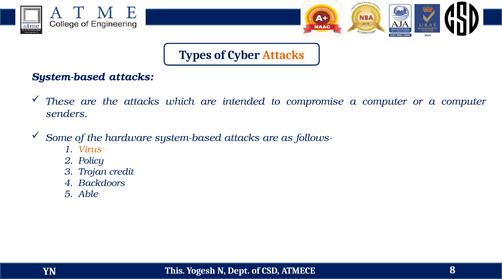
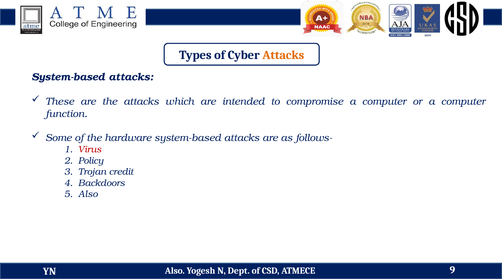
senders: senders -> function
Virus colour: orange -> red
Able at (88, 194): Able -> Also
This at (175, 271): This -> Also
8: 8 -> 9
